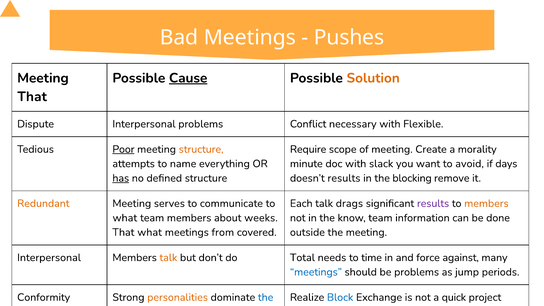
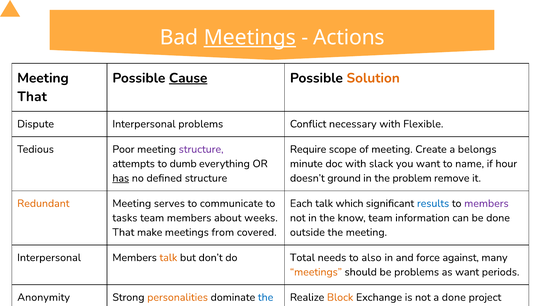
Meetings at (250, 38) underline: none -> present
Pushes: Pushes -> Actions
Poor underline: present -> none
structure at (201, 149) colour: orange -> purple
morality: morality -> belongs
to name: name -> dumb
to avoid: avoid -> name
days: days -> hour
doesn’t results: results -> ground
blocking: blocking -> problem
drags: drags -> which
results at (433, 203) colour: purple -> blue
members at (486, 203) colour: orange -> purple
what at (125, 218): what -> tasks
That what: what -> make
to time: time -> also
meetings at (316, 272) colour: blue -> orange
as jump: jump -> want
Conformity: Conformity -> Anonymity
Block colour: blue -> orange
a quick: quick -> done
